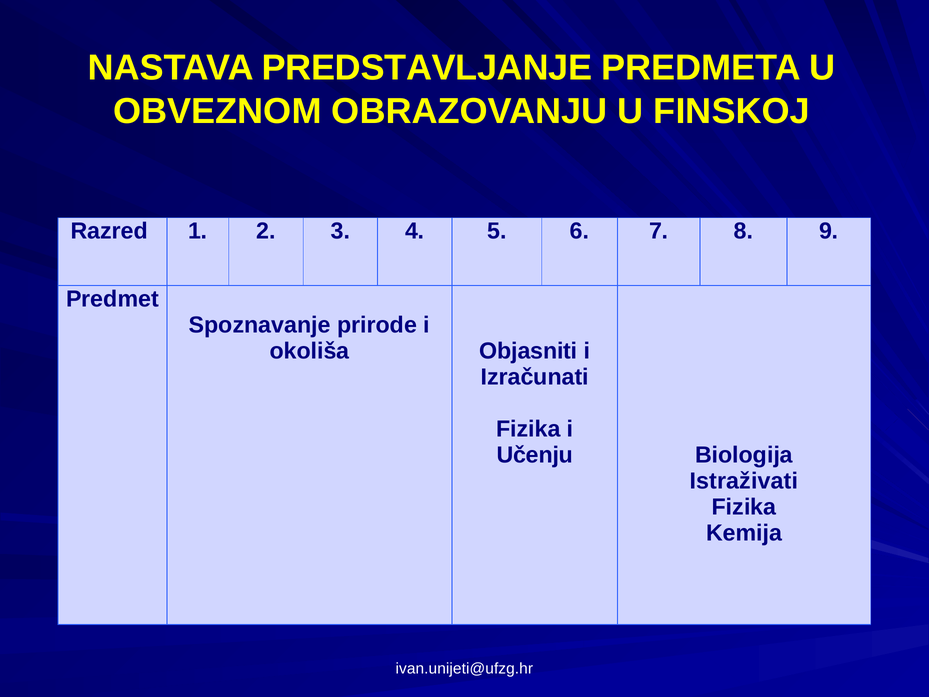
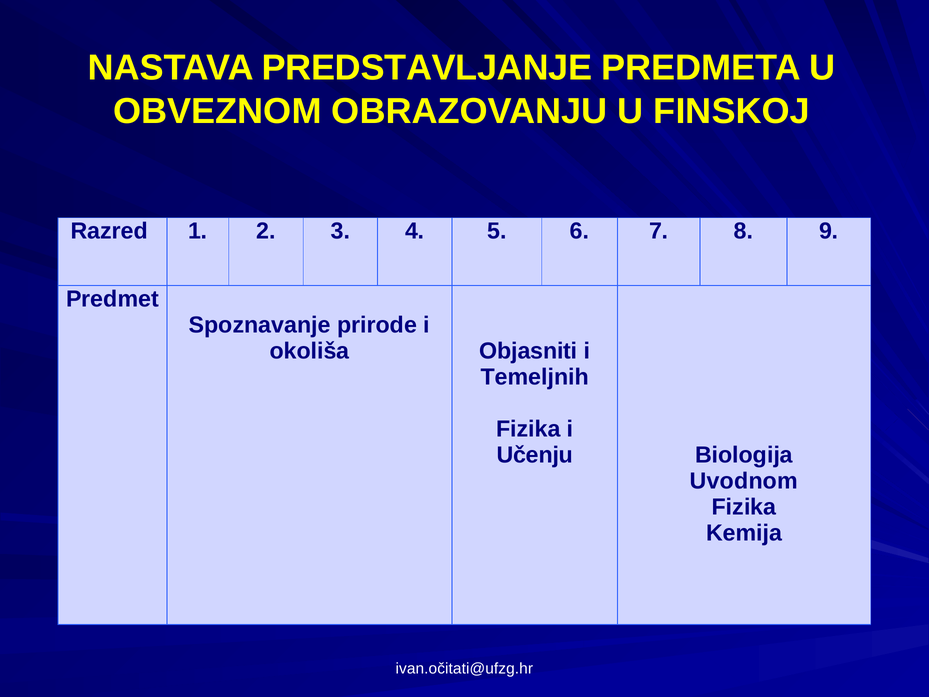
Izračunati: Izračunati -> Temeljnih
Istraživati: Istraživati -> Uvodnom
ivan.unijeti@ufzg.hr: ivan.unijeti@ufzg.hr -> ivan.očitati@ufzg.hr
